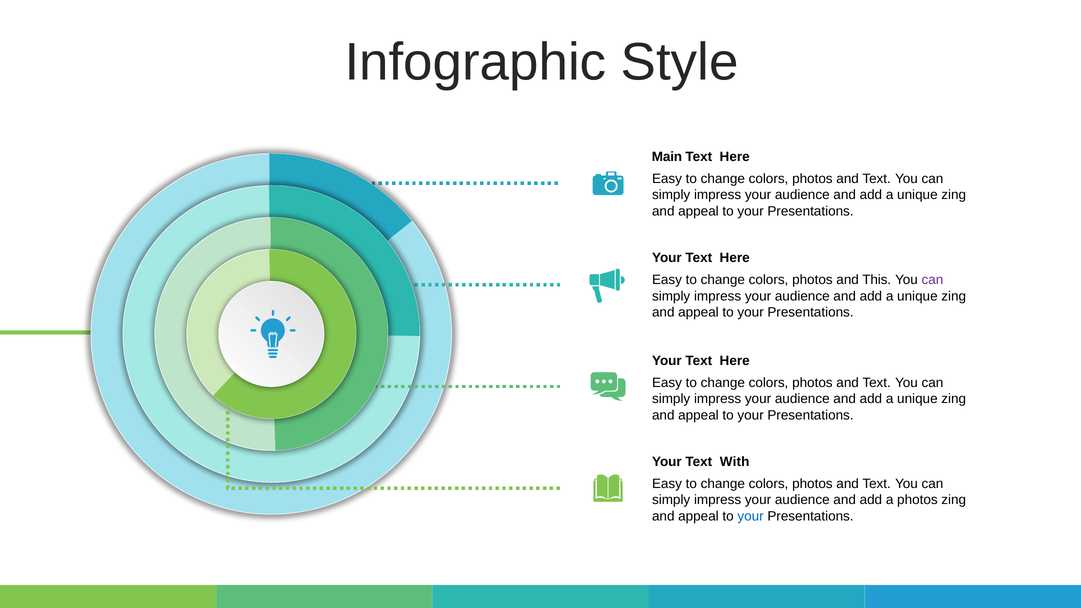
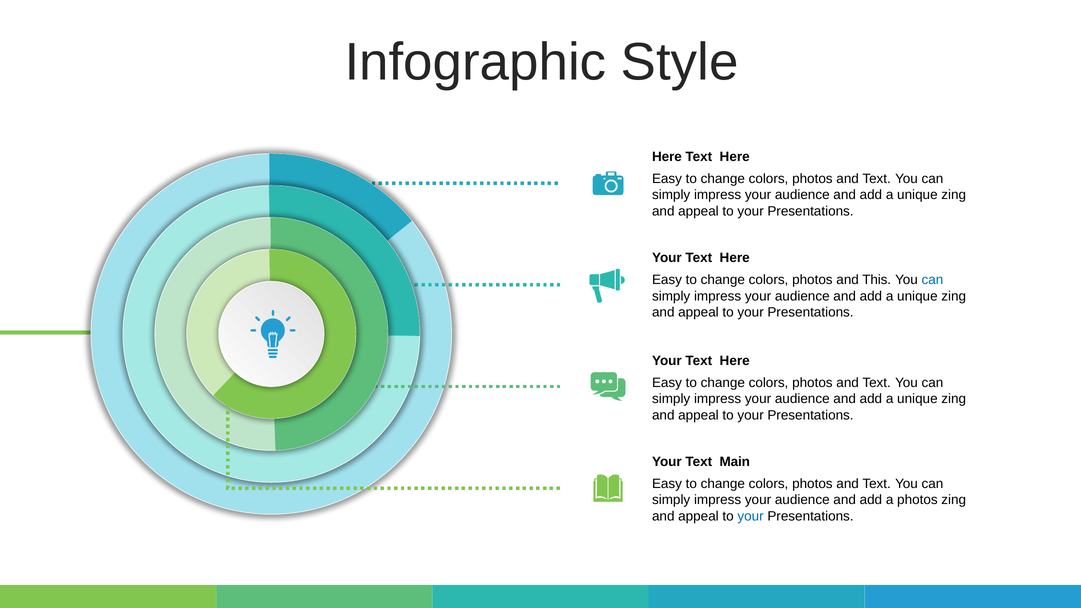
Main at (667, 157): Main -> Here
can at (932, 280) colour: purple -> blue
With: With -> Main
